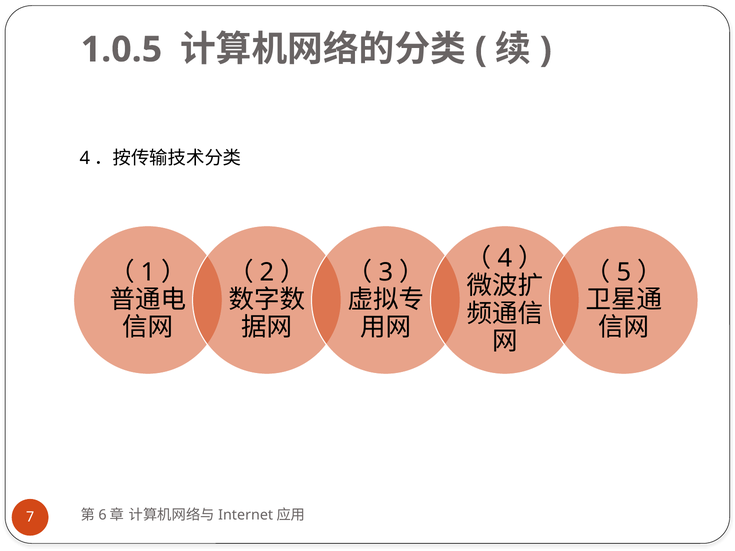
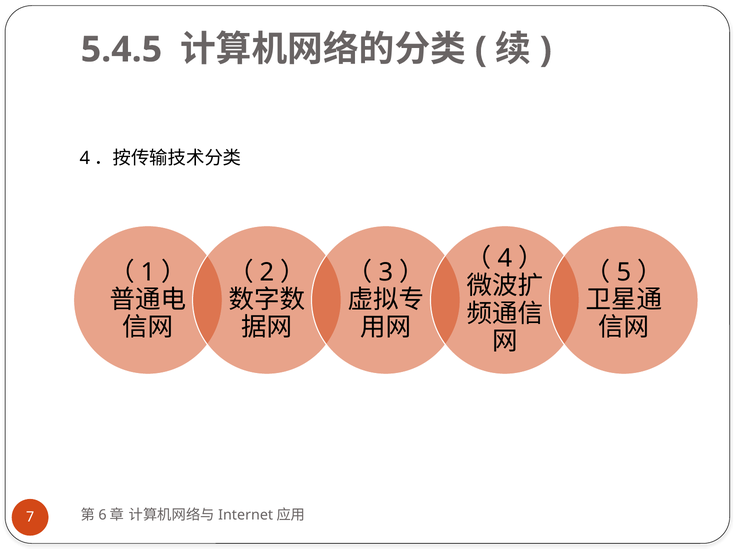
1.0.5: 1.0.5 -> 5.4.5
